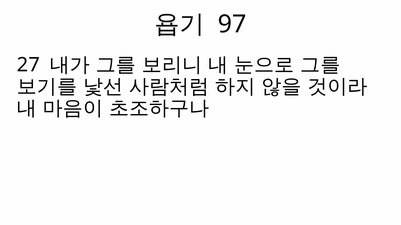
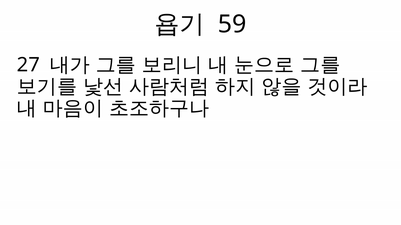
97: 97 -> 59
